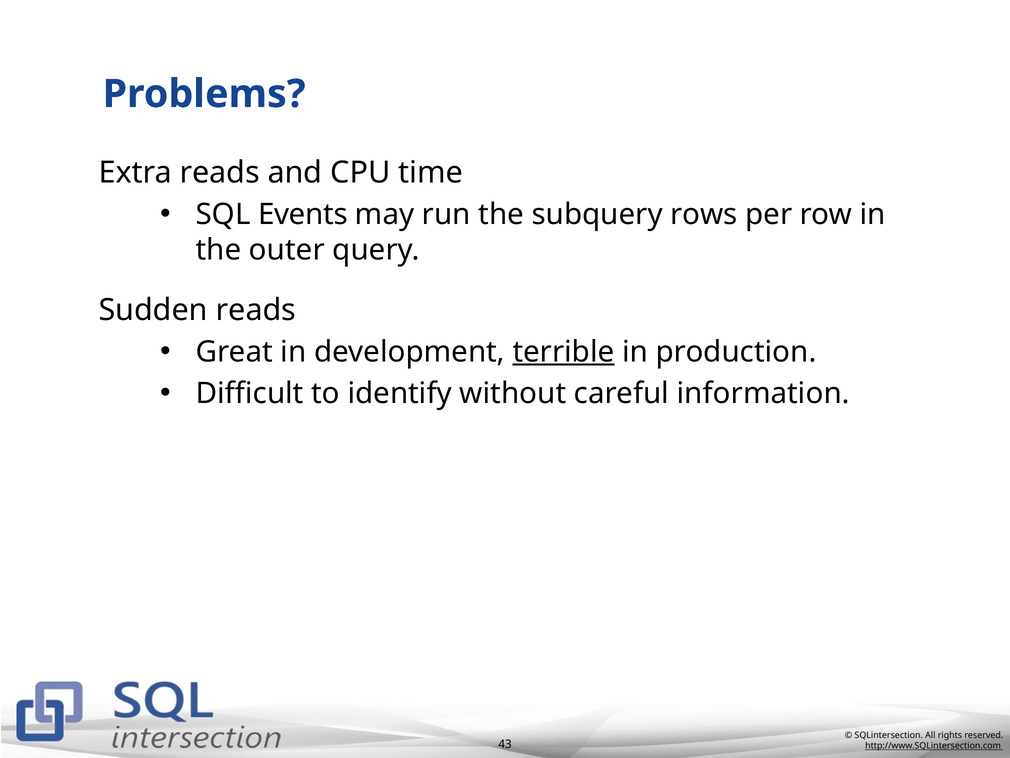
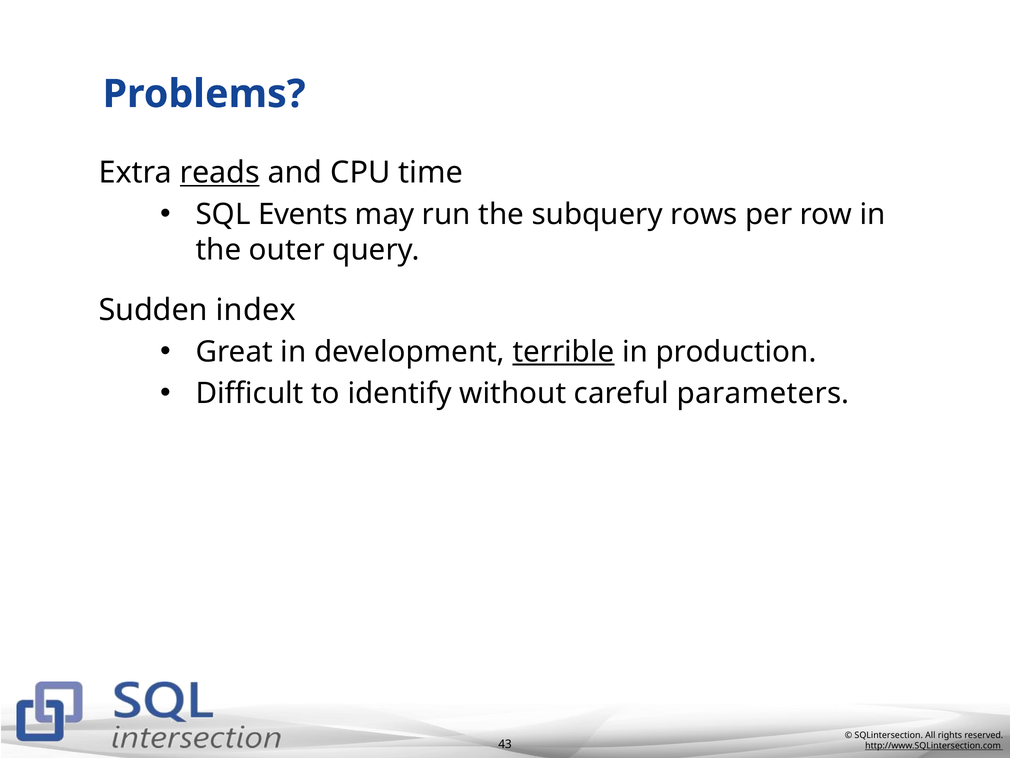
reads at (220, 172) underline: none -> present
Sudden reads: reads -> index
information: information -> parameters
